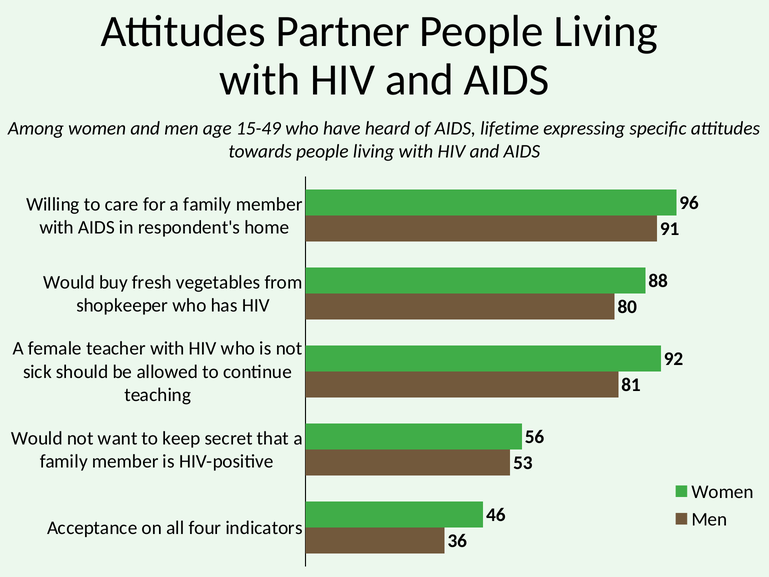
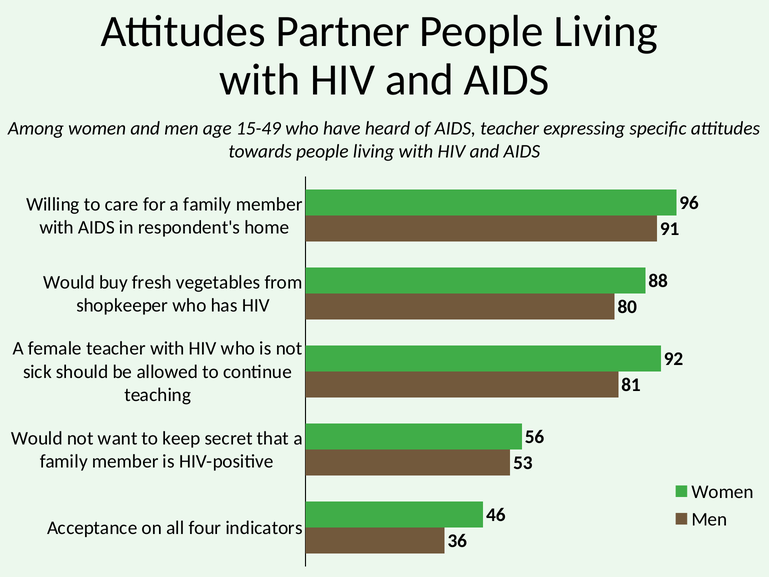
AIDS lifetime: lifetime -> teacher
